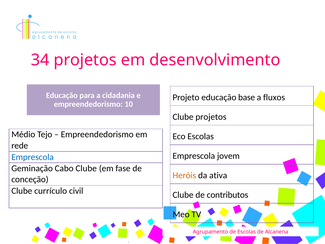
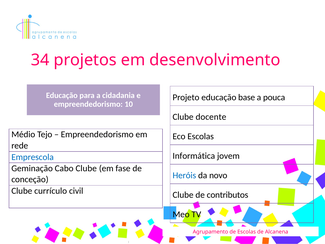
fluxos: fluxos -> pouca
Clube projetos: projetos -> docente
Emprescola at (194, 156): Emprescola -> Informática
Heróis colour: orange -> blue
ativa: ativa -> novo
